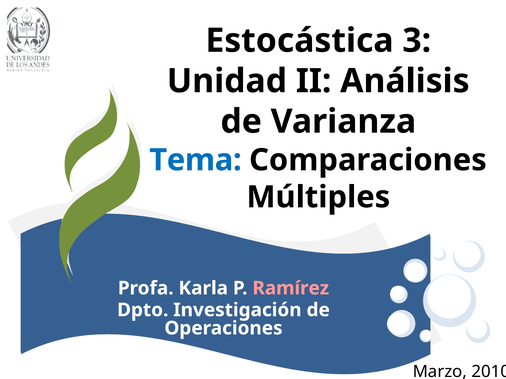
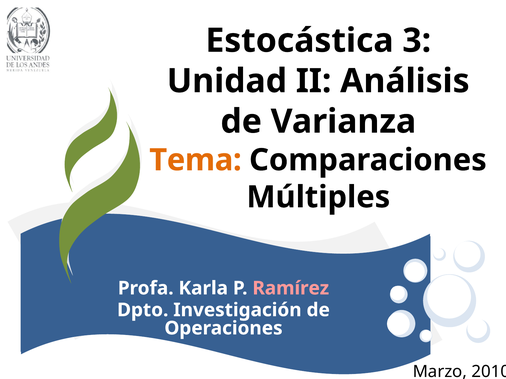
Tema colour: blue -> orange
